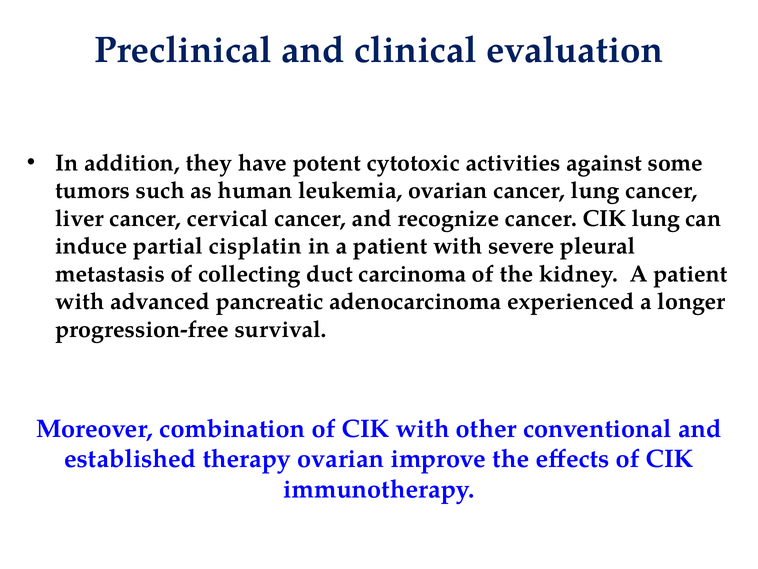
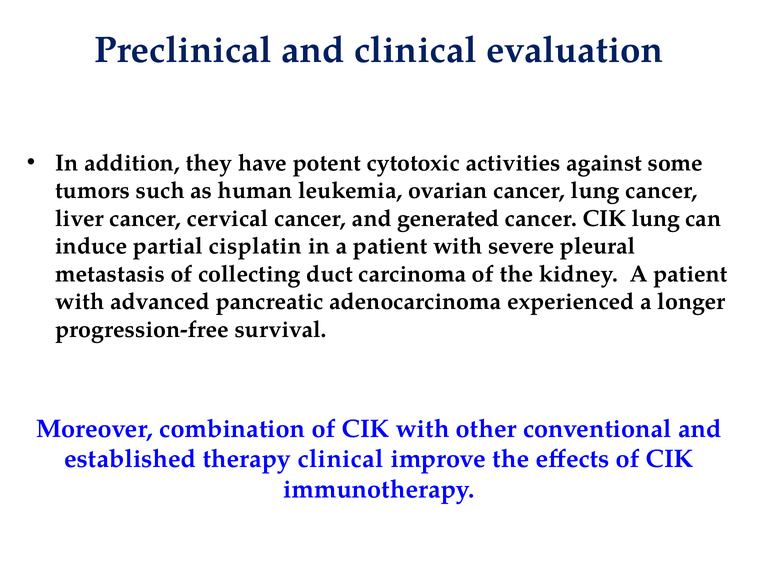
recognize: recognize -> generated
therapy ovarian: ovarian -> clinical
